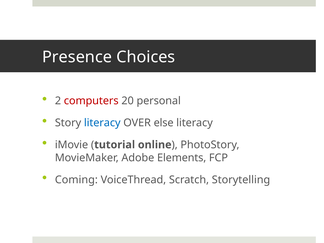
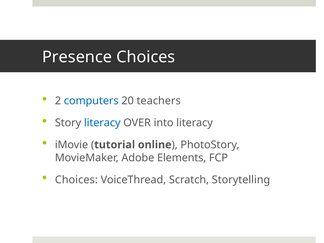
computers colour: red -> blue
personal: personal -> teachers
else: else -> into
Coming at (76, 180): Coming -> Choices
